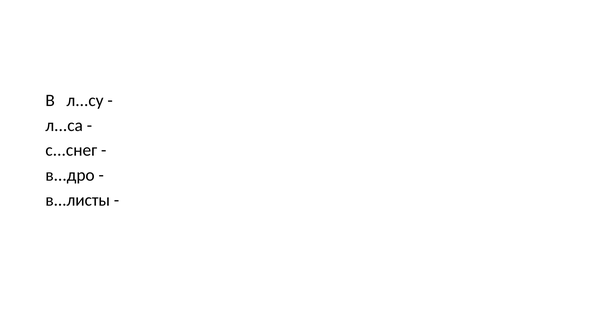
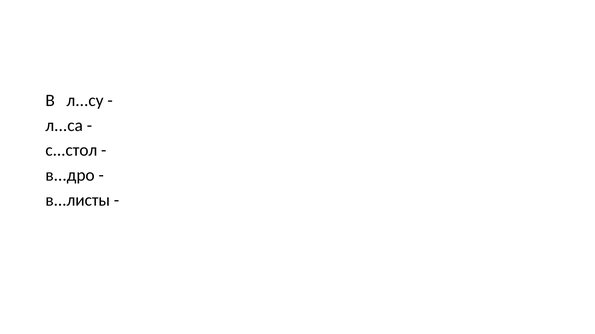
с...снег: с...снег -> с...стол
